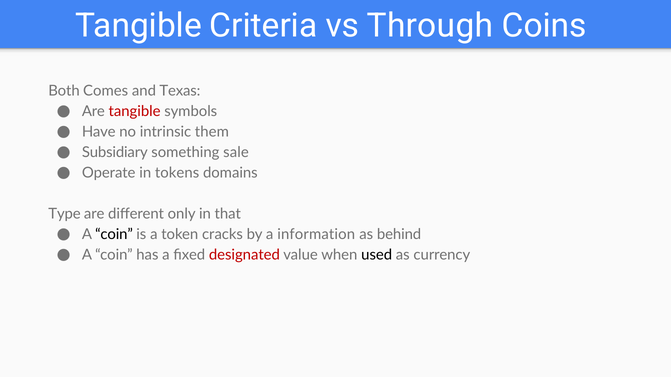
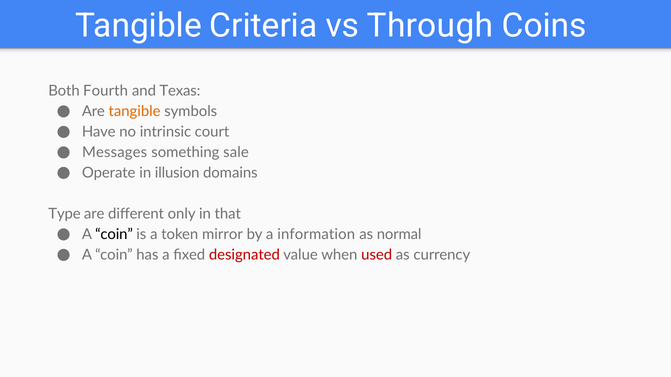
Comes: Comes -> Fourth
tangible at (135, 111) colour: red -> orange
them: them -> court
Subsidiary: Subsidiary -> Messages
tokens: tokens -> illusion
cracks: cracks -> mirror
behind: behind -> normal
used colour: black -> red
